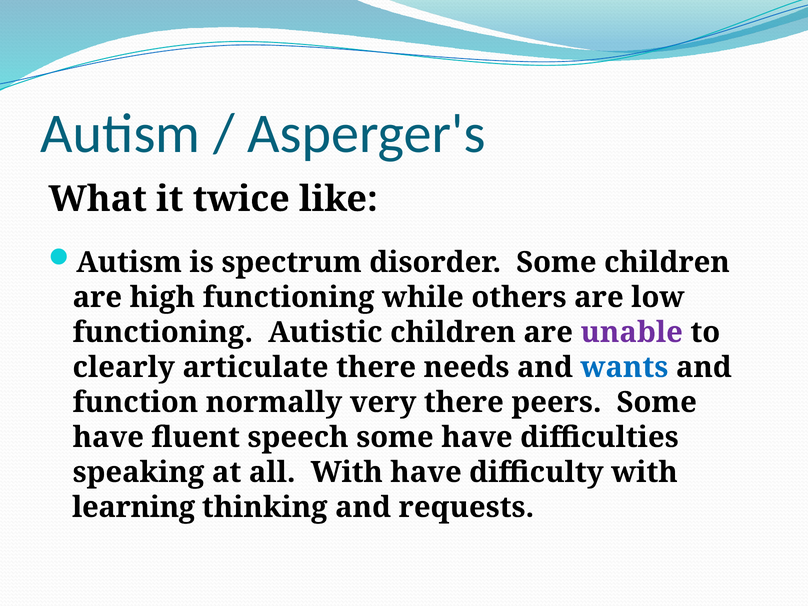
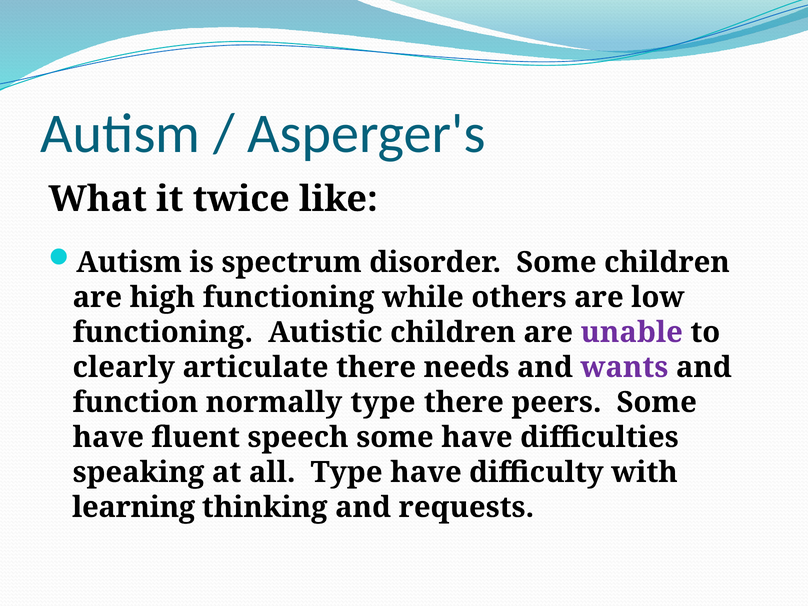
wants colour: blue -> purple
normally very: very -> type
all With: With -> Type
